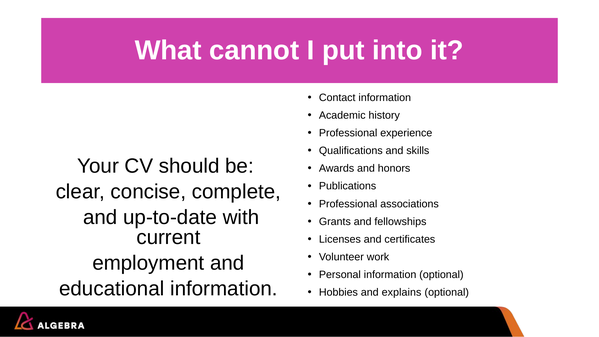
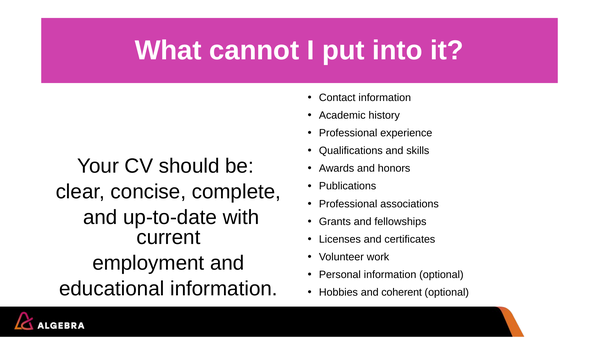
explains: explains -> coherent
